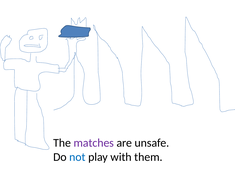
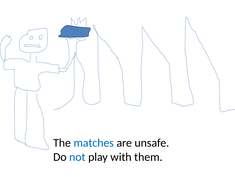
matches colour: purple -> blue
